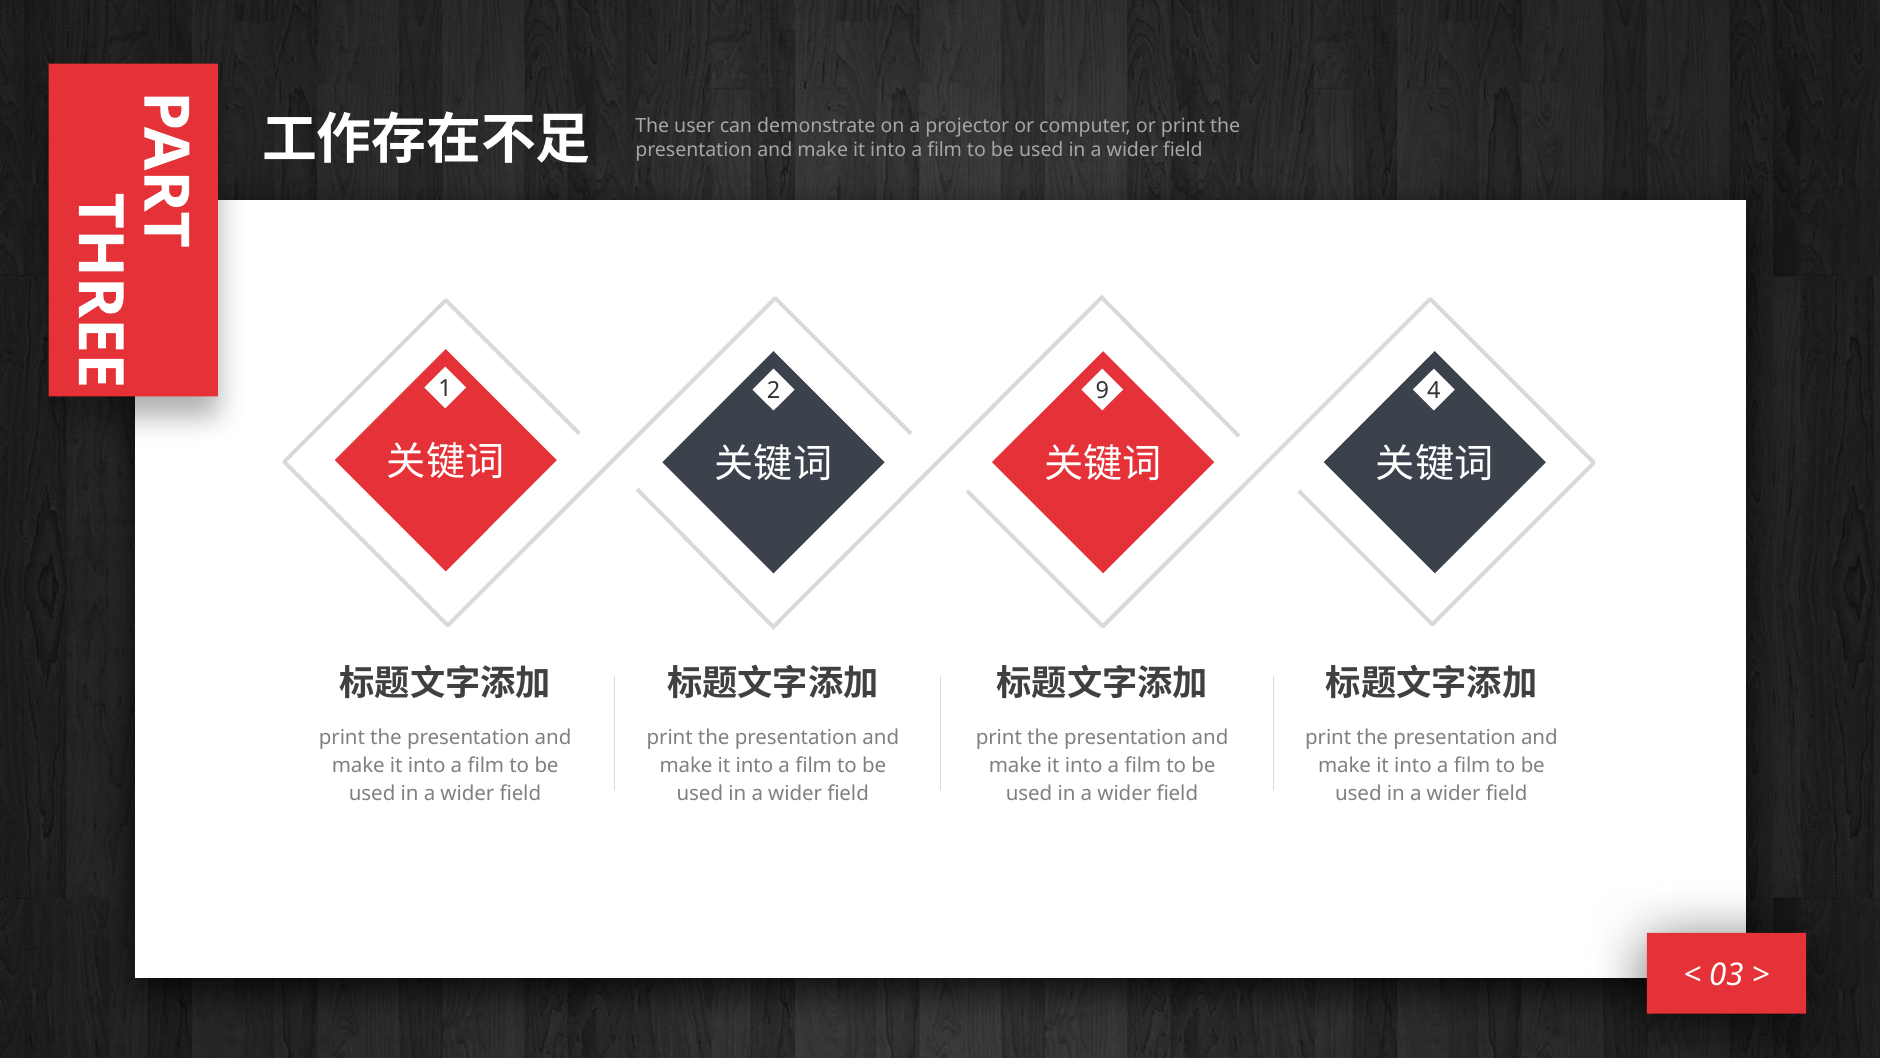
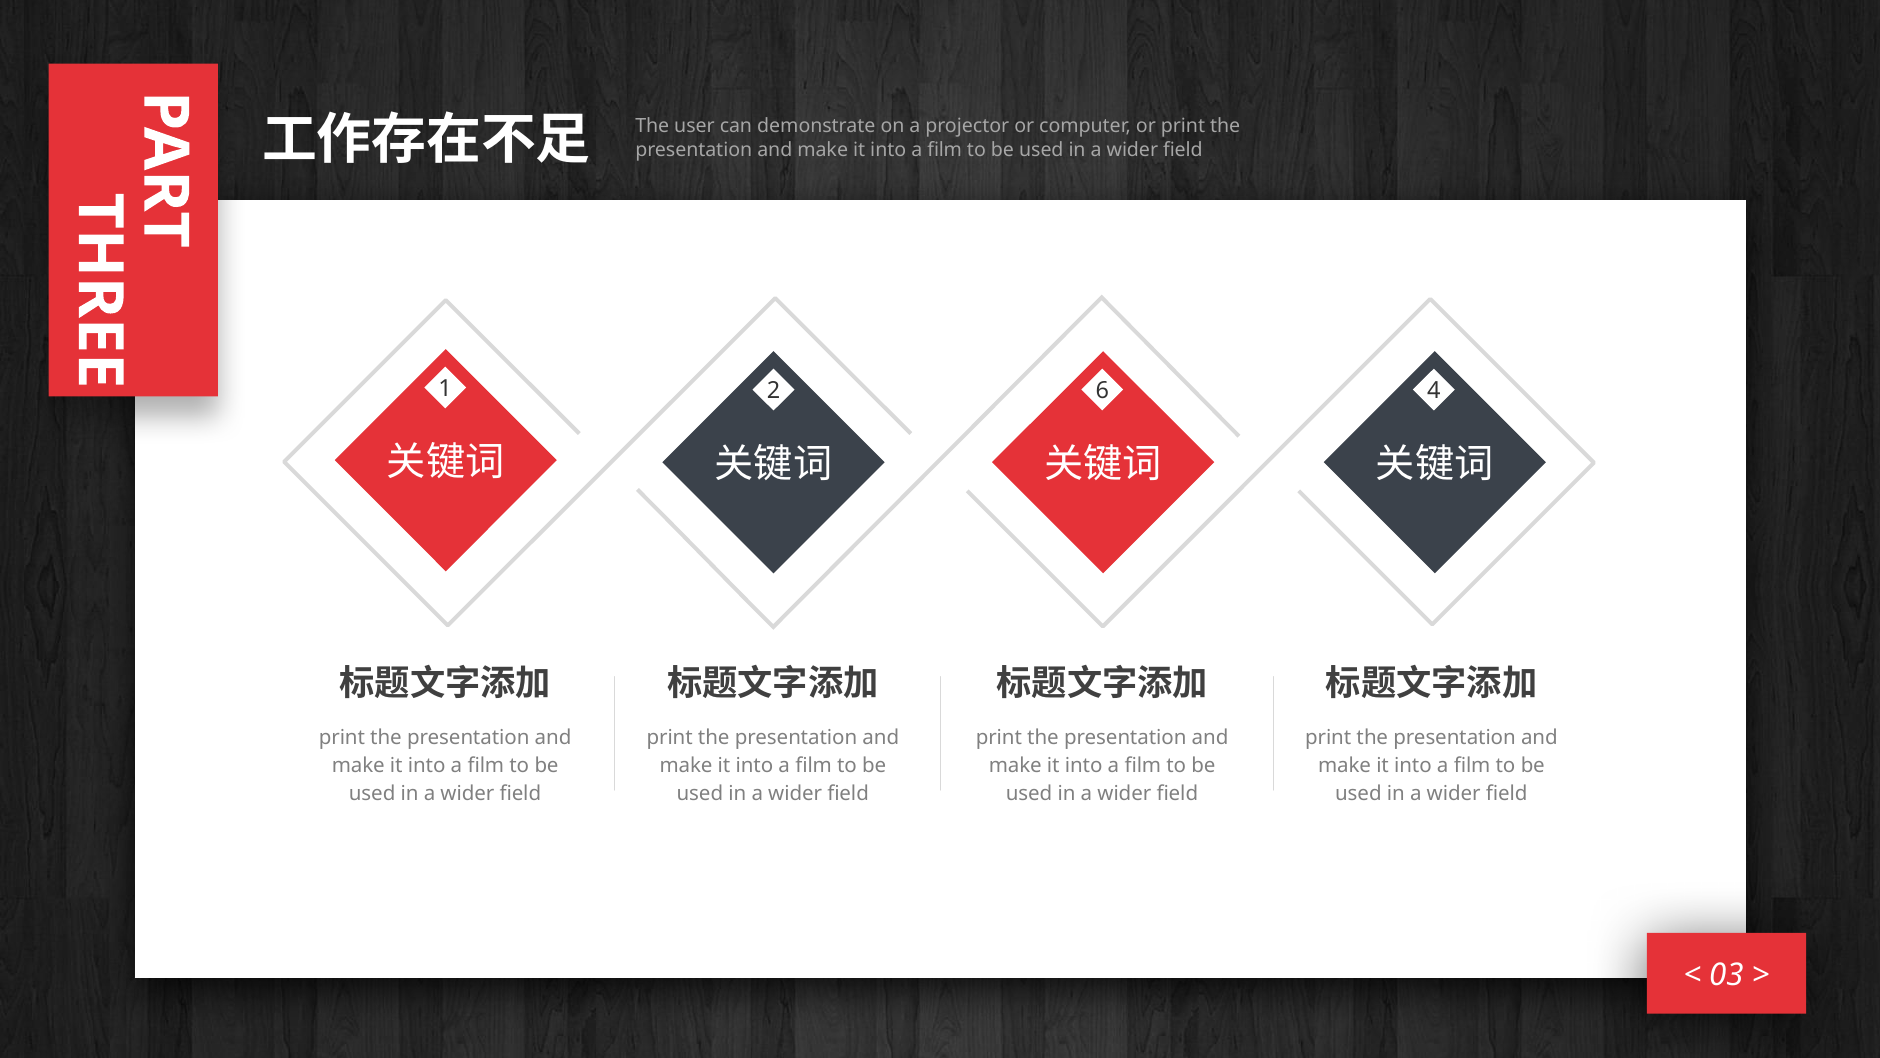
9: 9 -> 6
